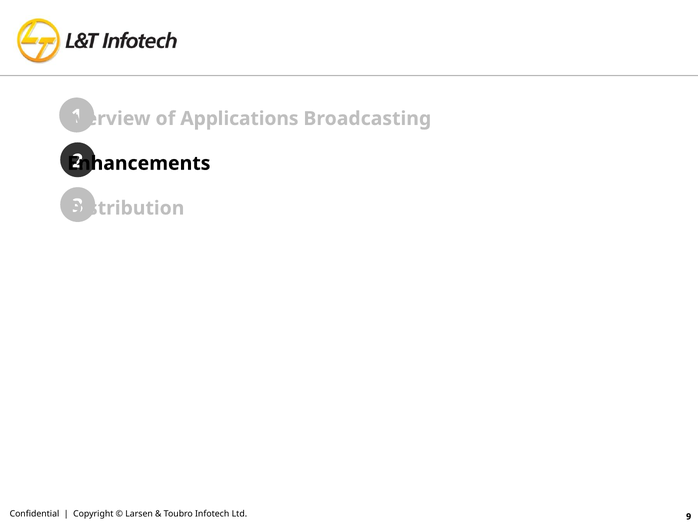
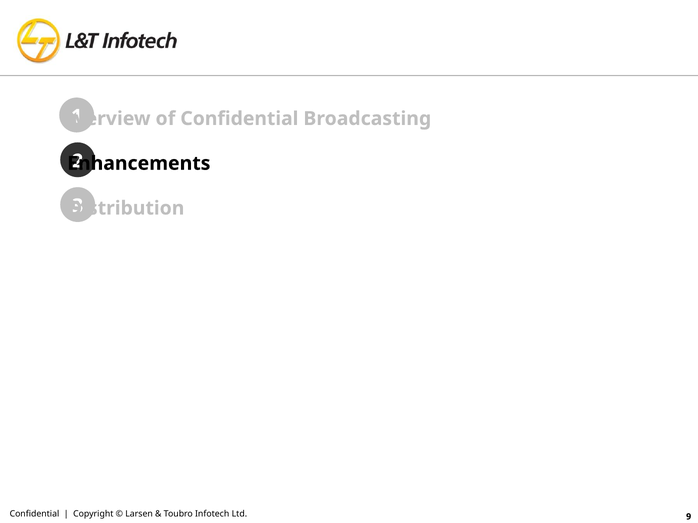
of Applications: Applications -> Confidential
